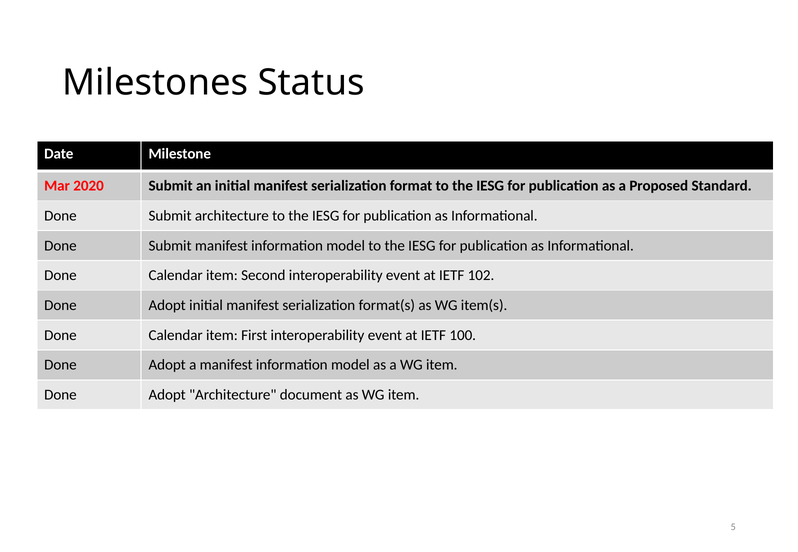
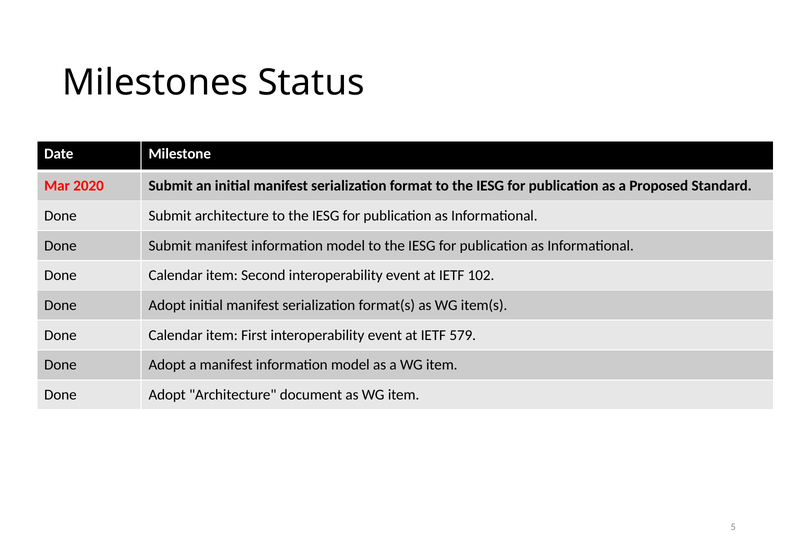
100: 100 -> 579
